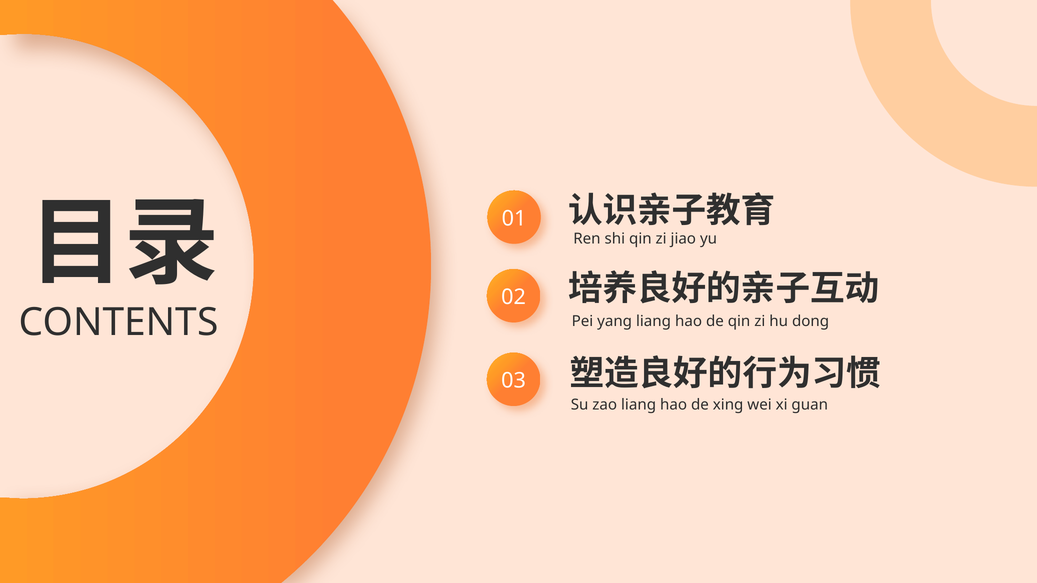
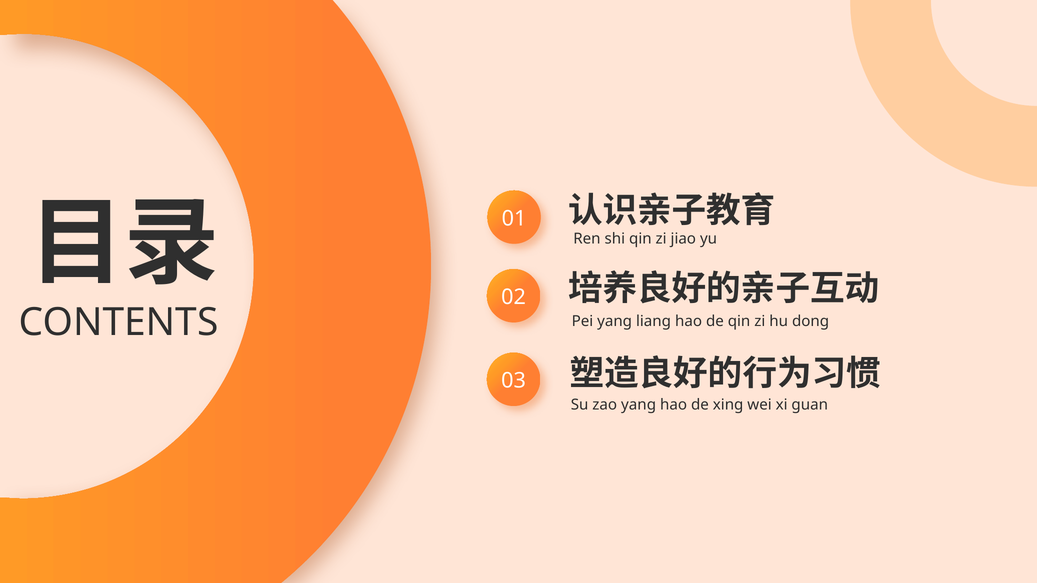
zao liang: liang -> yang
